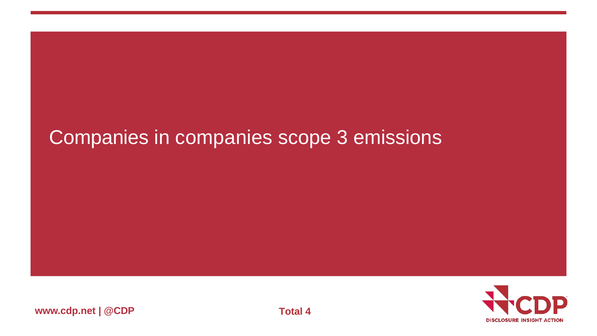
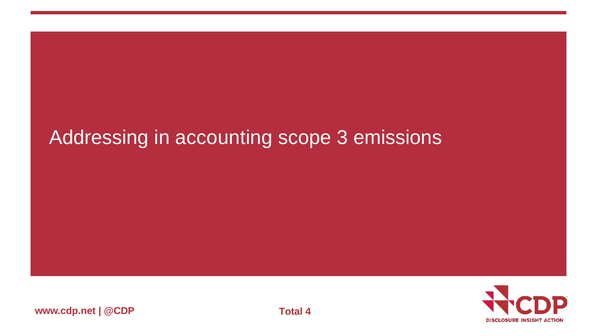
Companies at (99, 138): Companies -> Addressing
in companies: companies -> accounting
